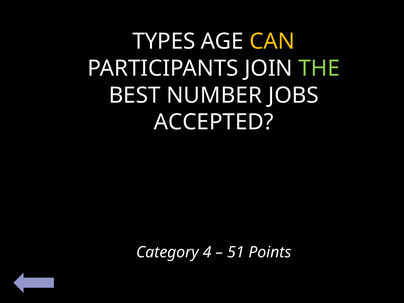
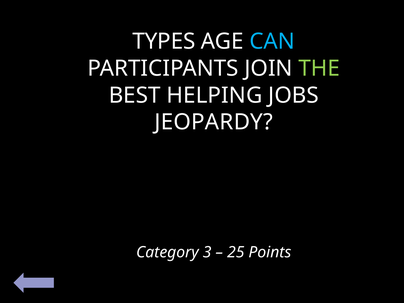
CAN colour: yellow -> light blue
NUMBER: NUMBER -> HELPING
ACCEPTED: ACCEPTED -> JEOPARDY
4: 4 -> 3
51: 51 -> 25
